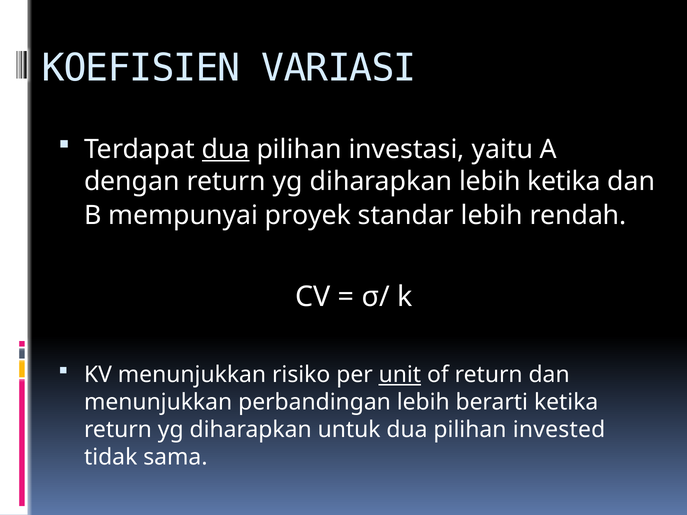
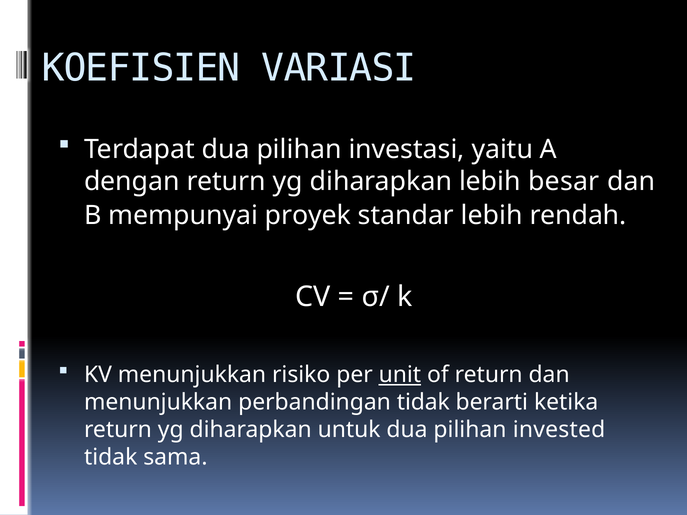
dua at (226, 149) underline: present -> none
lebih ketika: ketika -> besar
perbandingan lebih: lebih -> tidak
